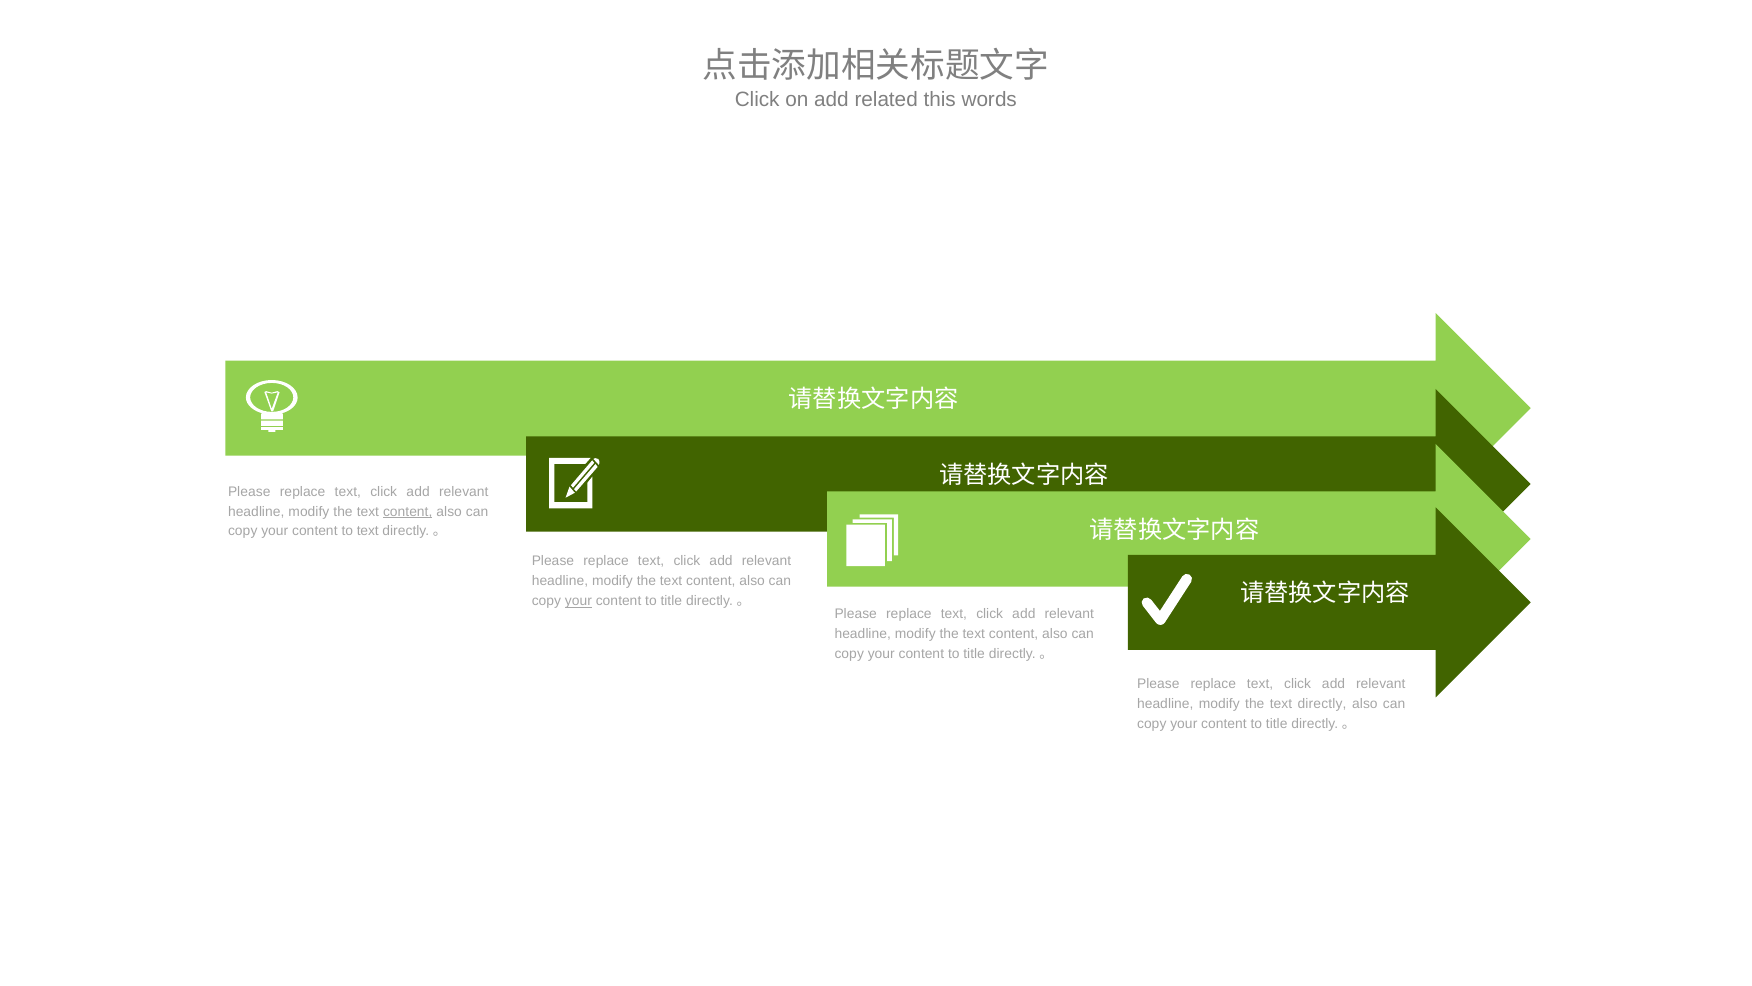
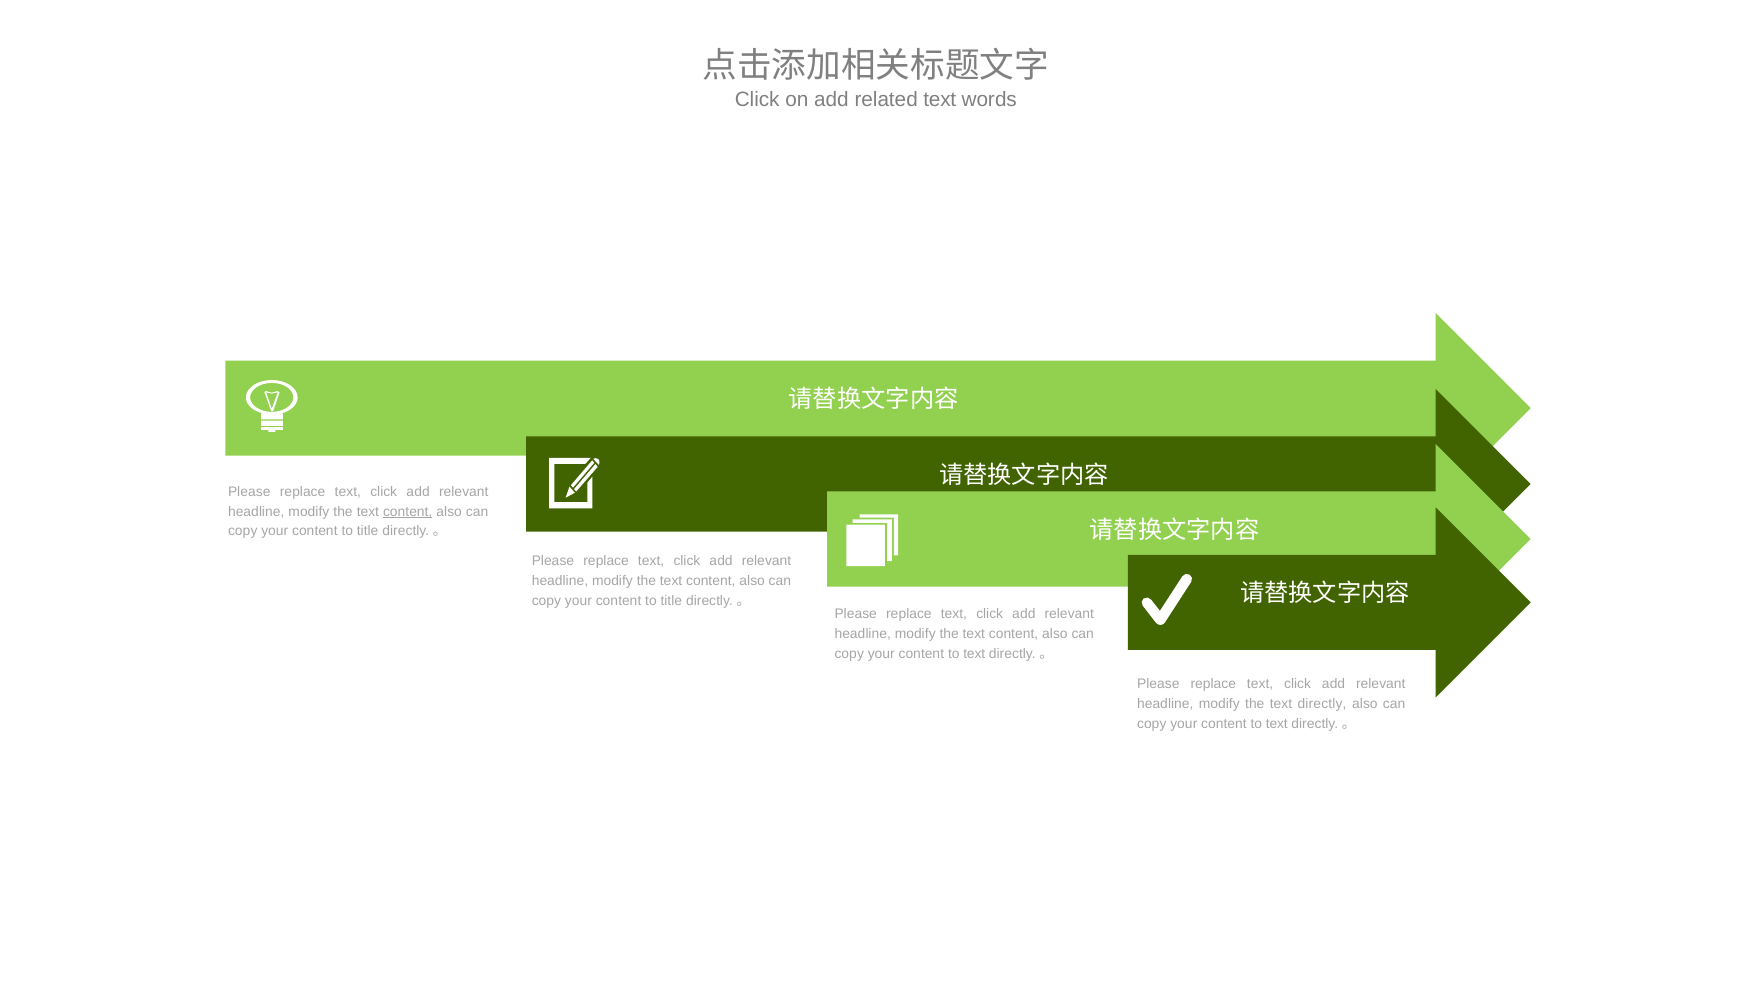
related this: this -> text
text at (368, 531): text -> title
your at (578, 601) underline: present -> none
title at (974, 654): title -> text
title at (1277, 723): title -> text
